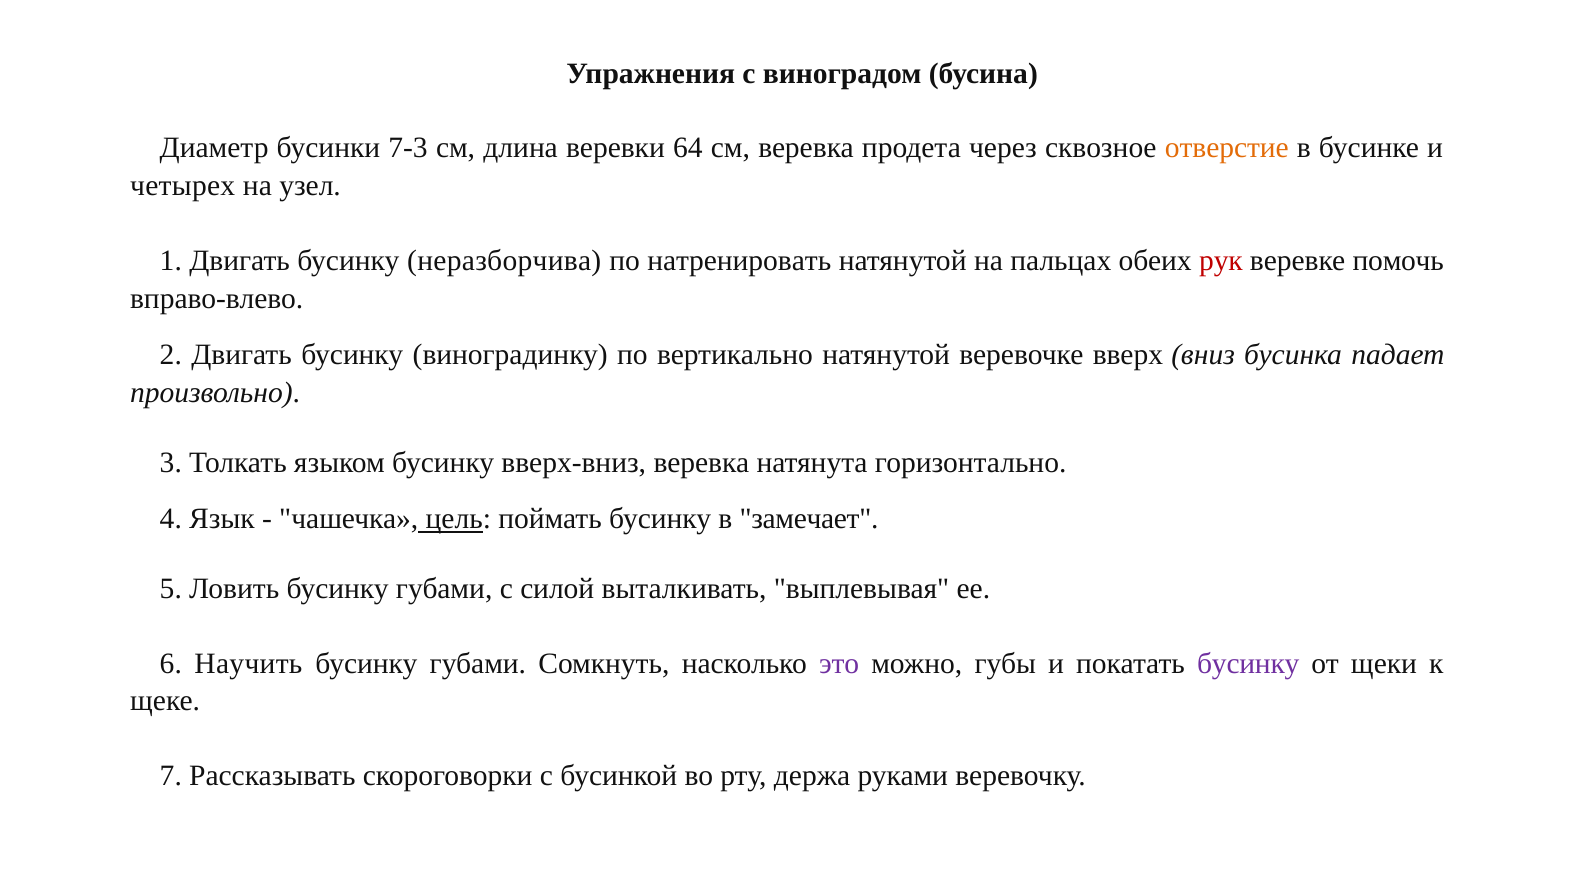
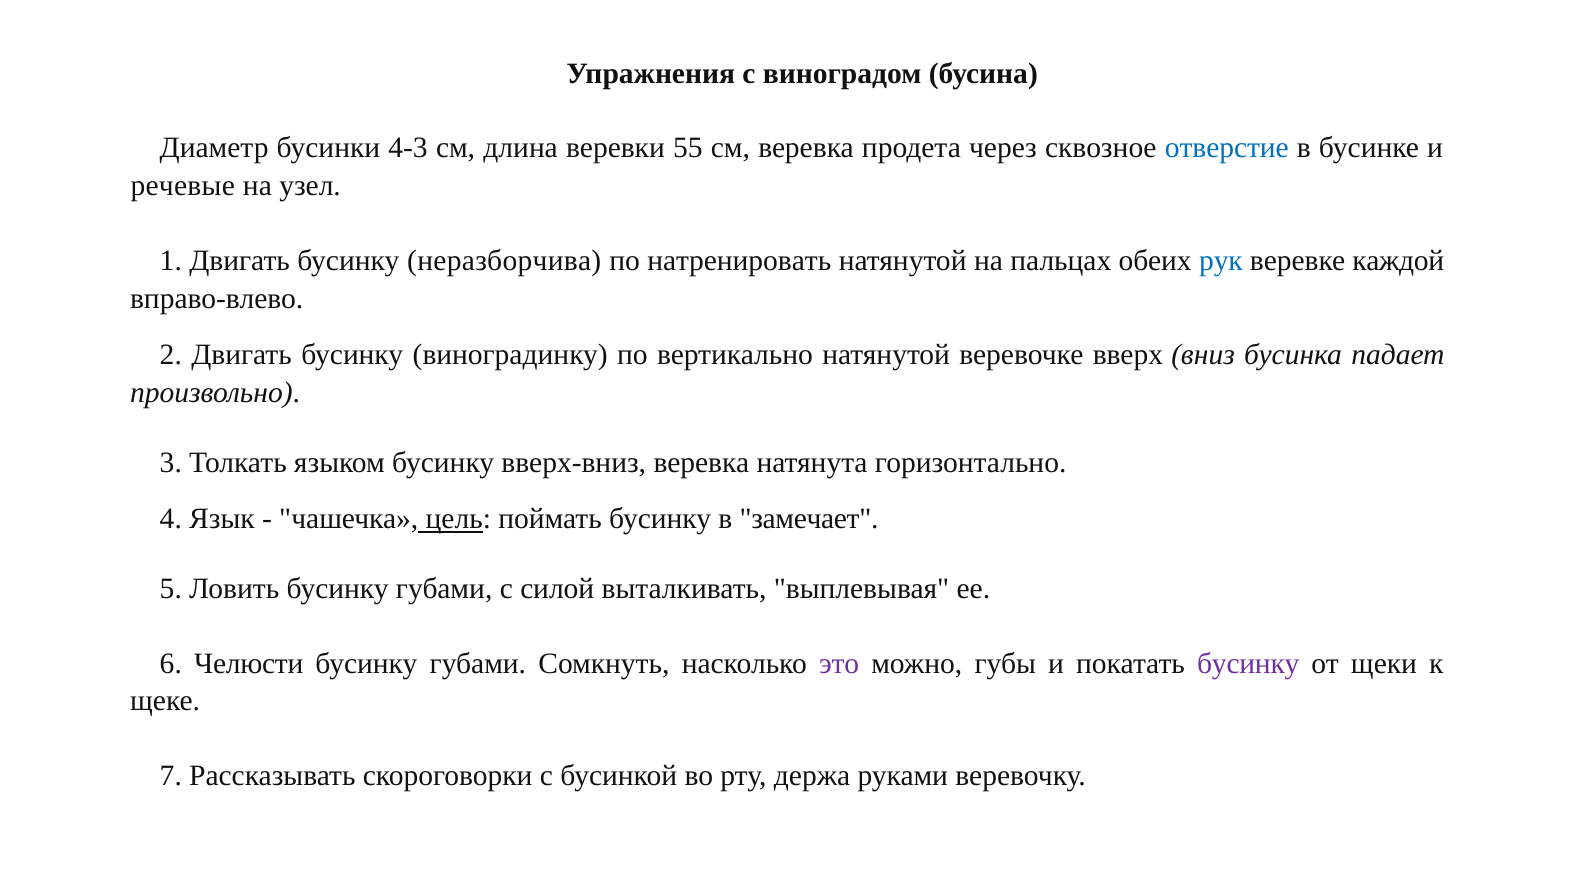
7-3: 7-3 -> 4-3
64: 64 -> 55
отверстие colour: orange -> blue
четырех: четырех -> речевые
рук colour: red -> blue
помочь: помочь -> каждой
Научить: Научить -> Челюсти
